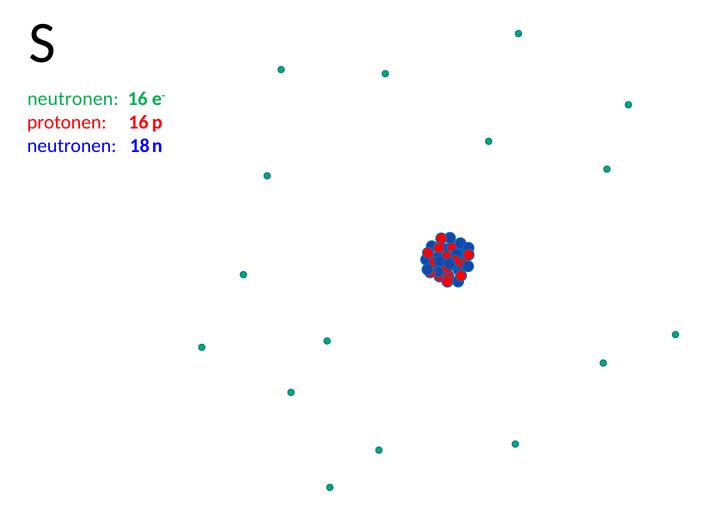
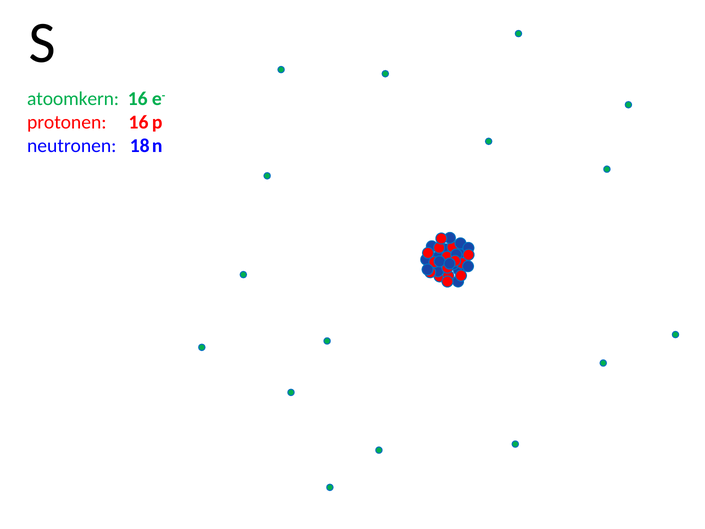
neutronen at (73, 99): neutronen -> atoomkern
